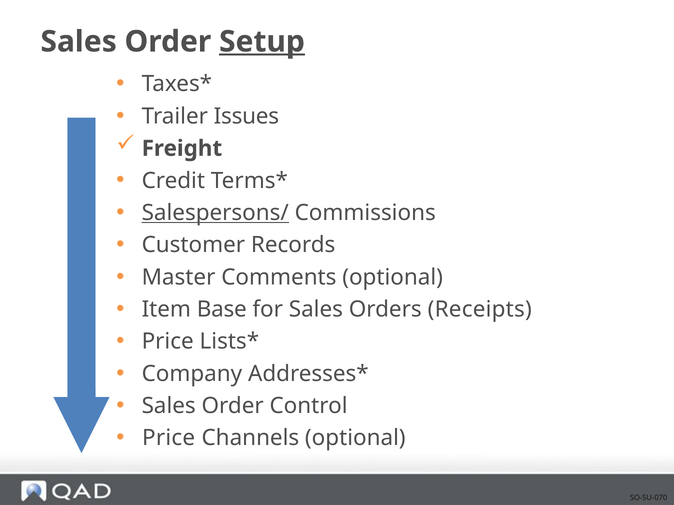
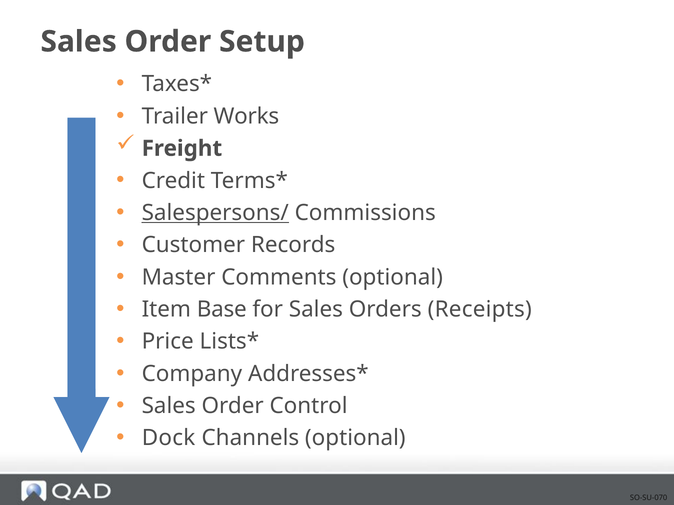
Setup underline: present -> none
Issues: Issues -> Works
Price at (169, 439): Price -> Dock
